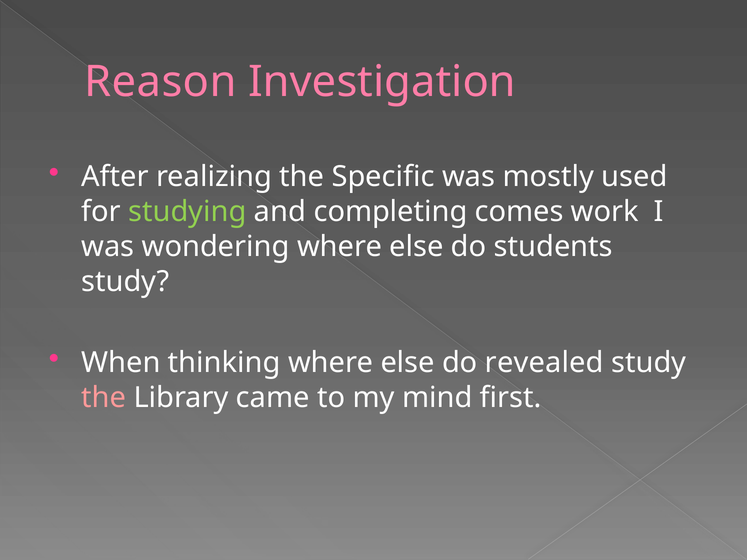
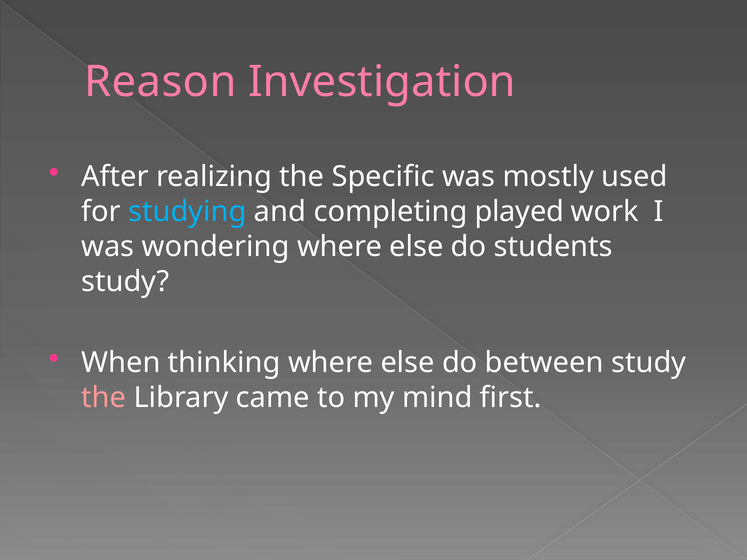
studying colour: light green -> light blue
comes: comes -> played
revealed: revealed -> between
